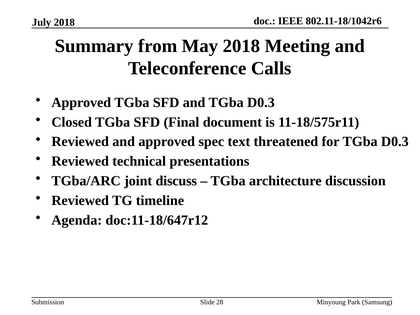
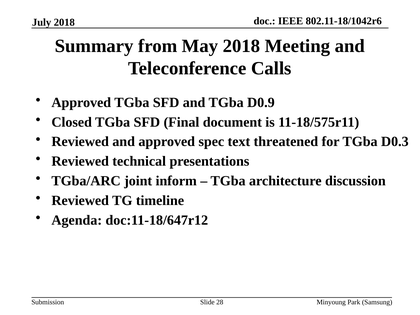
and TGba D0.3: D0.3 -> D0.9
discuss: discuss -> inform
